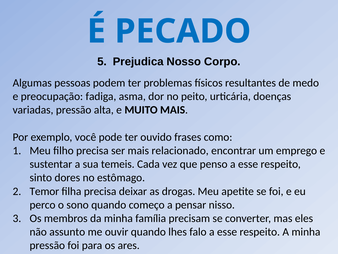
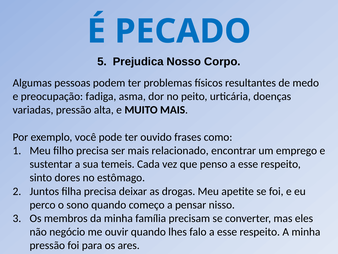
Temor: Temor -> Juntos
assunto: assunto -> negócio
